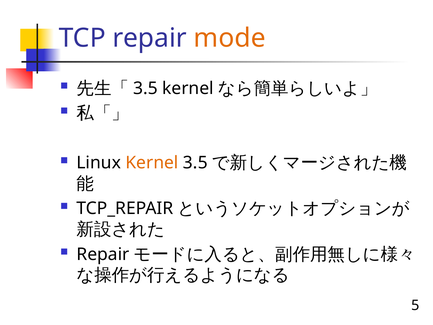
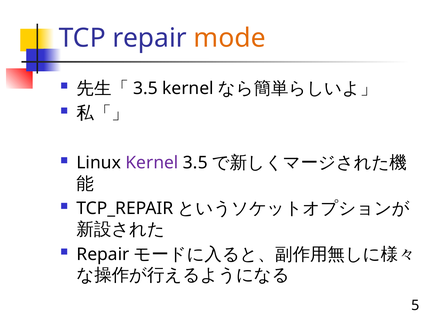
Kernel at (152, 163) colour: orange -> purple
